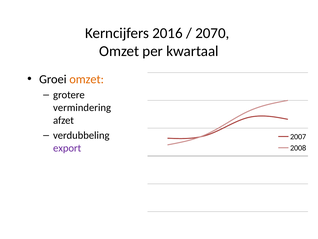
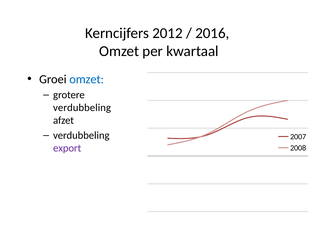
2016: 2016 -> 2012
2070: 2070 -> 2016
omzet at (87, 79) colour: orange -> blue
vermindering at (82, 108): vermindering -> verdubbeling
